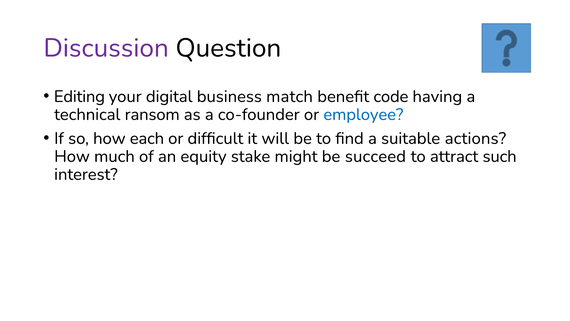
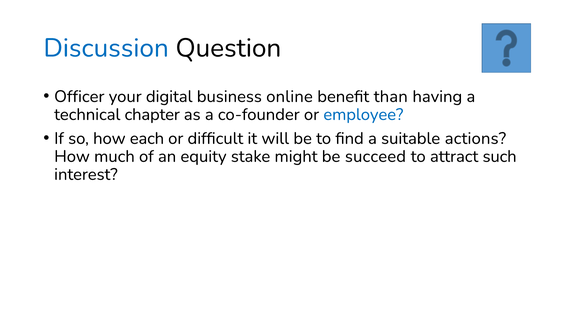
Discussion colour: purple -> blue
Editing: Editing -> Officer
match: match -> online
code: code -> than
ransom: ransom -> chapter
